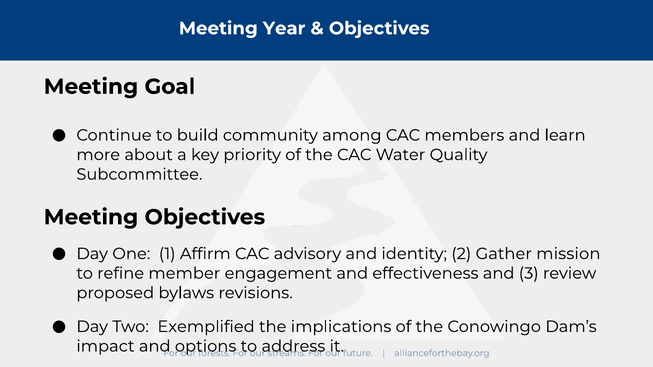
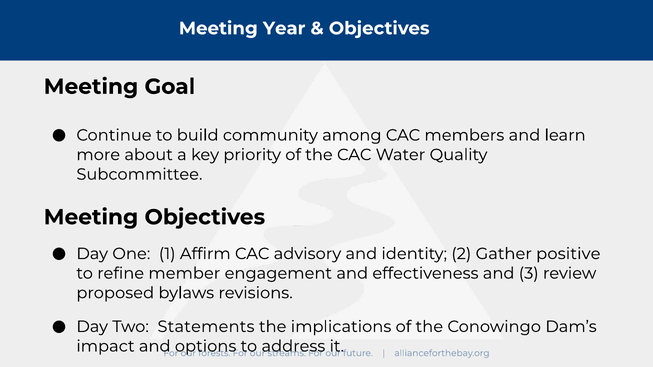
mission: mission -> positive
Exemplified: Exemplified -> Statements
